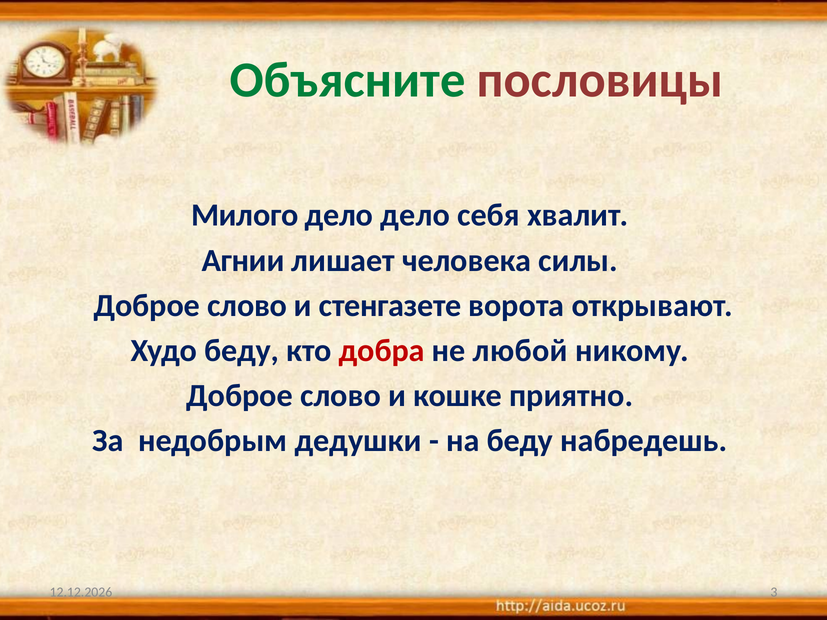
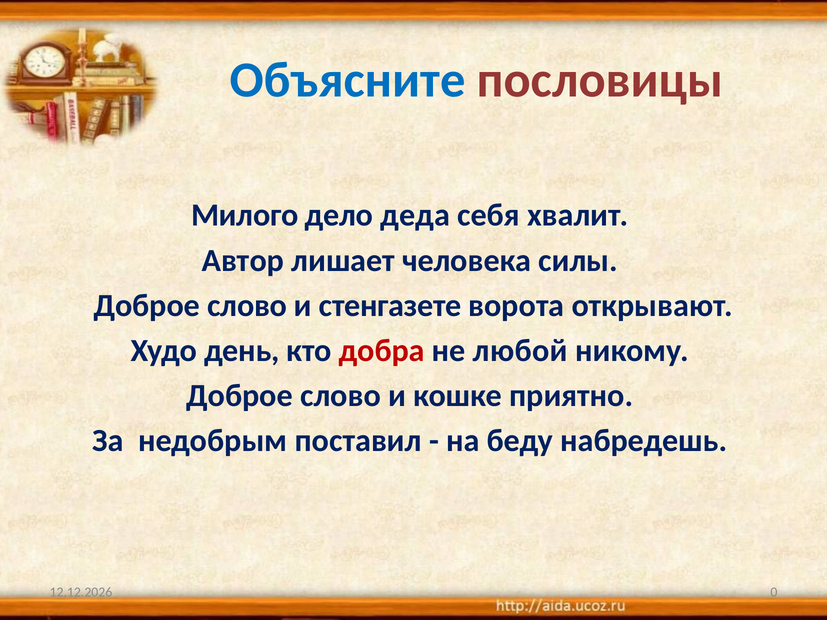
Объясните colour: green -> blue
дело дело: дело -> деда
Агнии: Агнии -> Автор
Худо беду: беду -> день
дедушки: дедушки -> поставил
3: 3 -> 0
